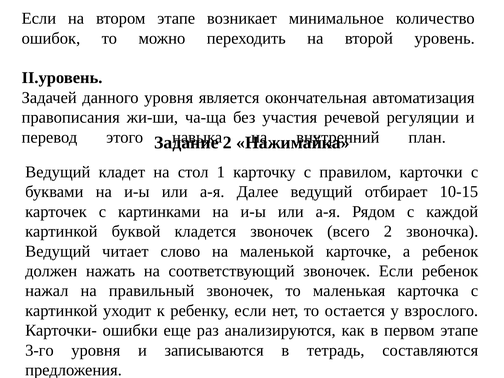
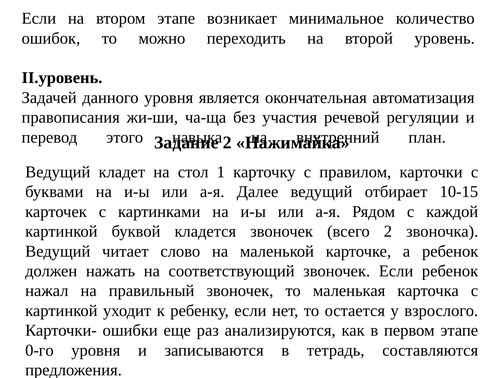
3-го: 3-го -> 0-го
